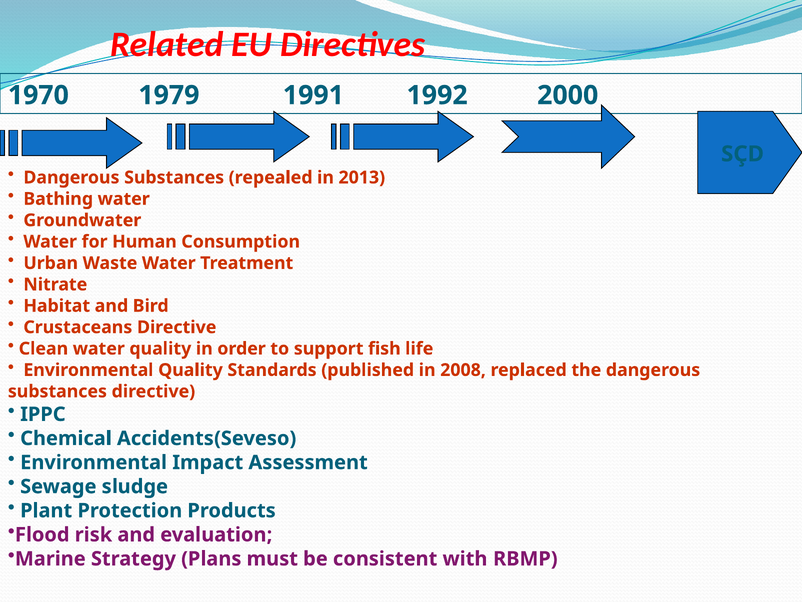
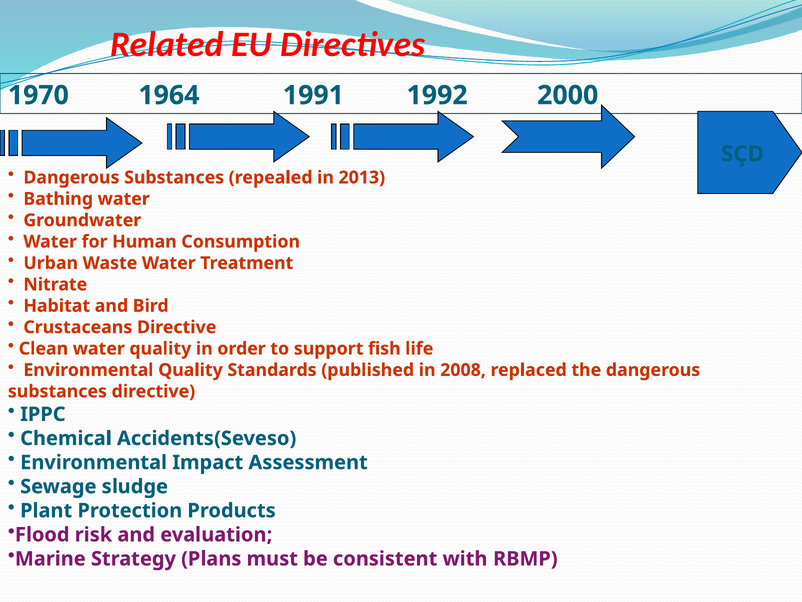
1979: 1979 -> 1964
